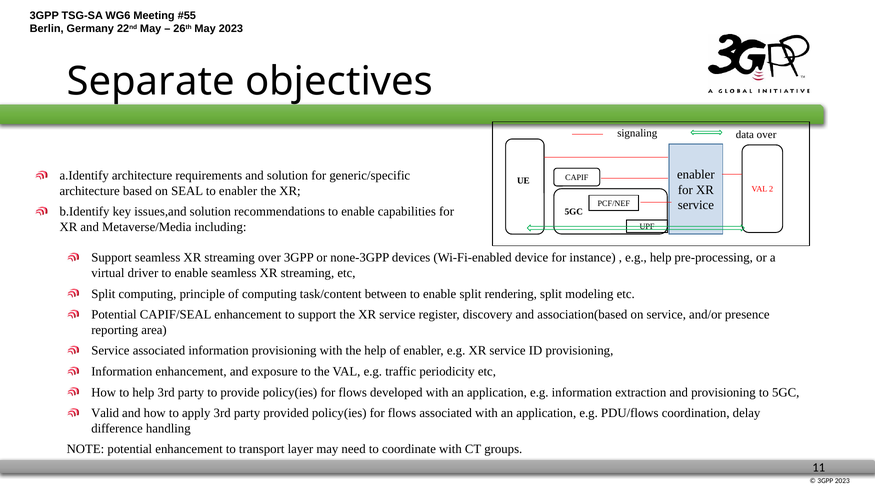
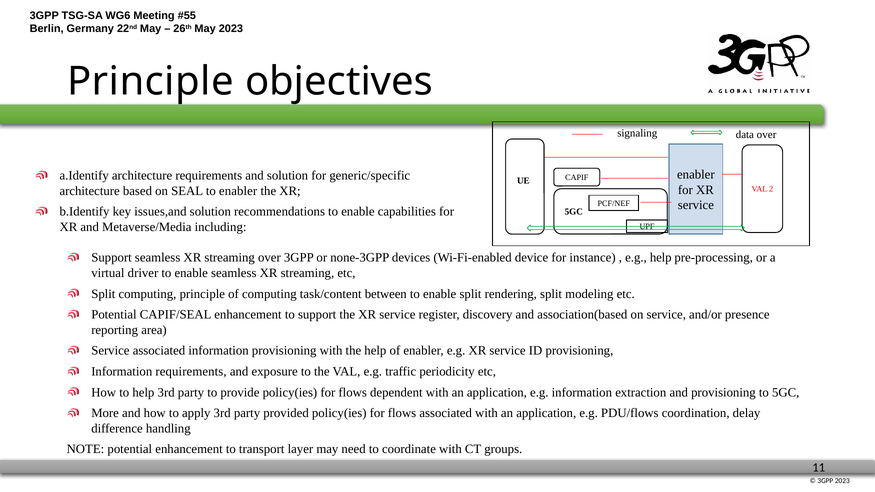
Separate at (151, 81): Separate -> Principle
Information enhancement: enhancement -> requirements
developed: developed -> dependent
Valid: Valid -> More
